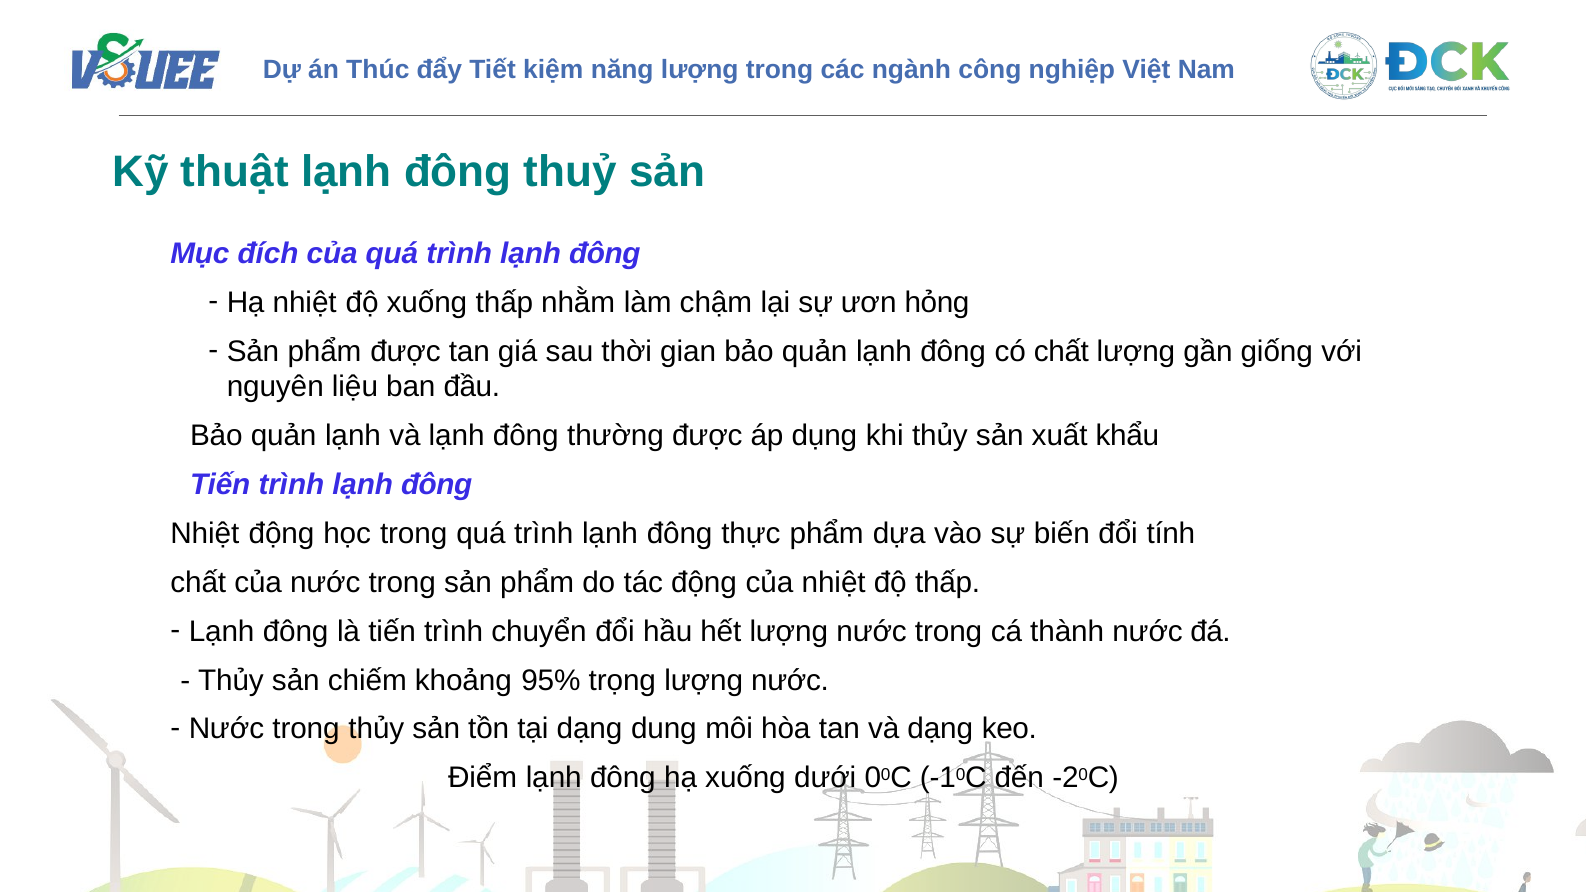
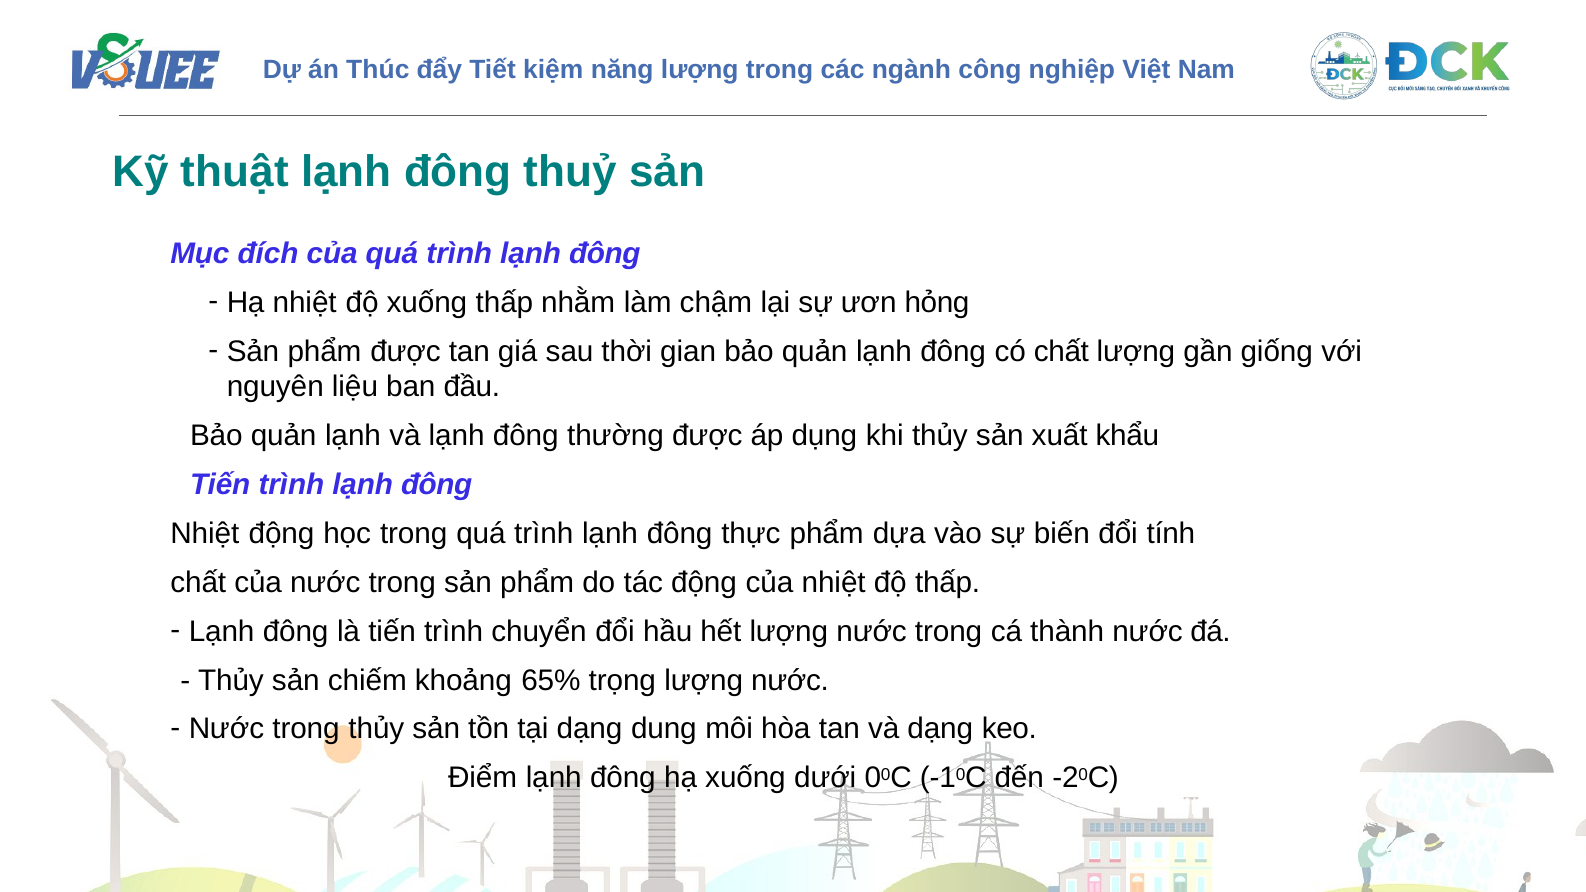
95%: 95% -> 65%
